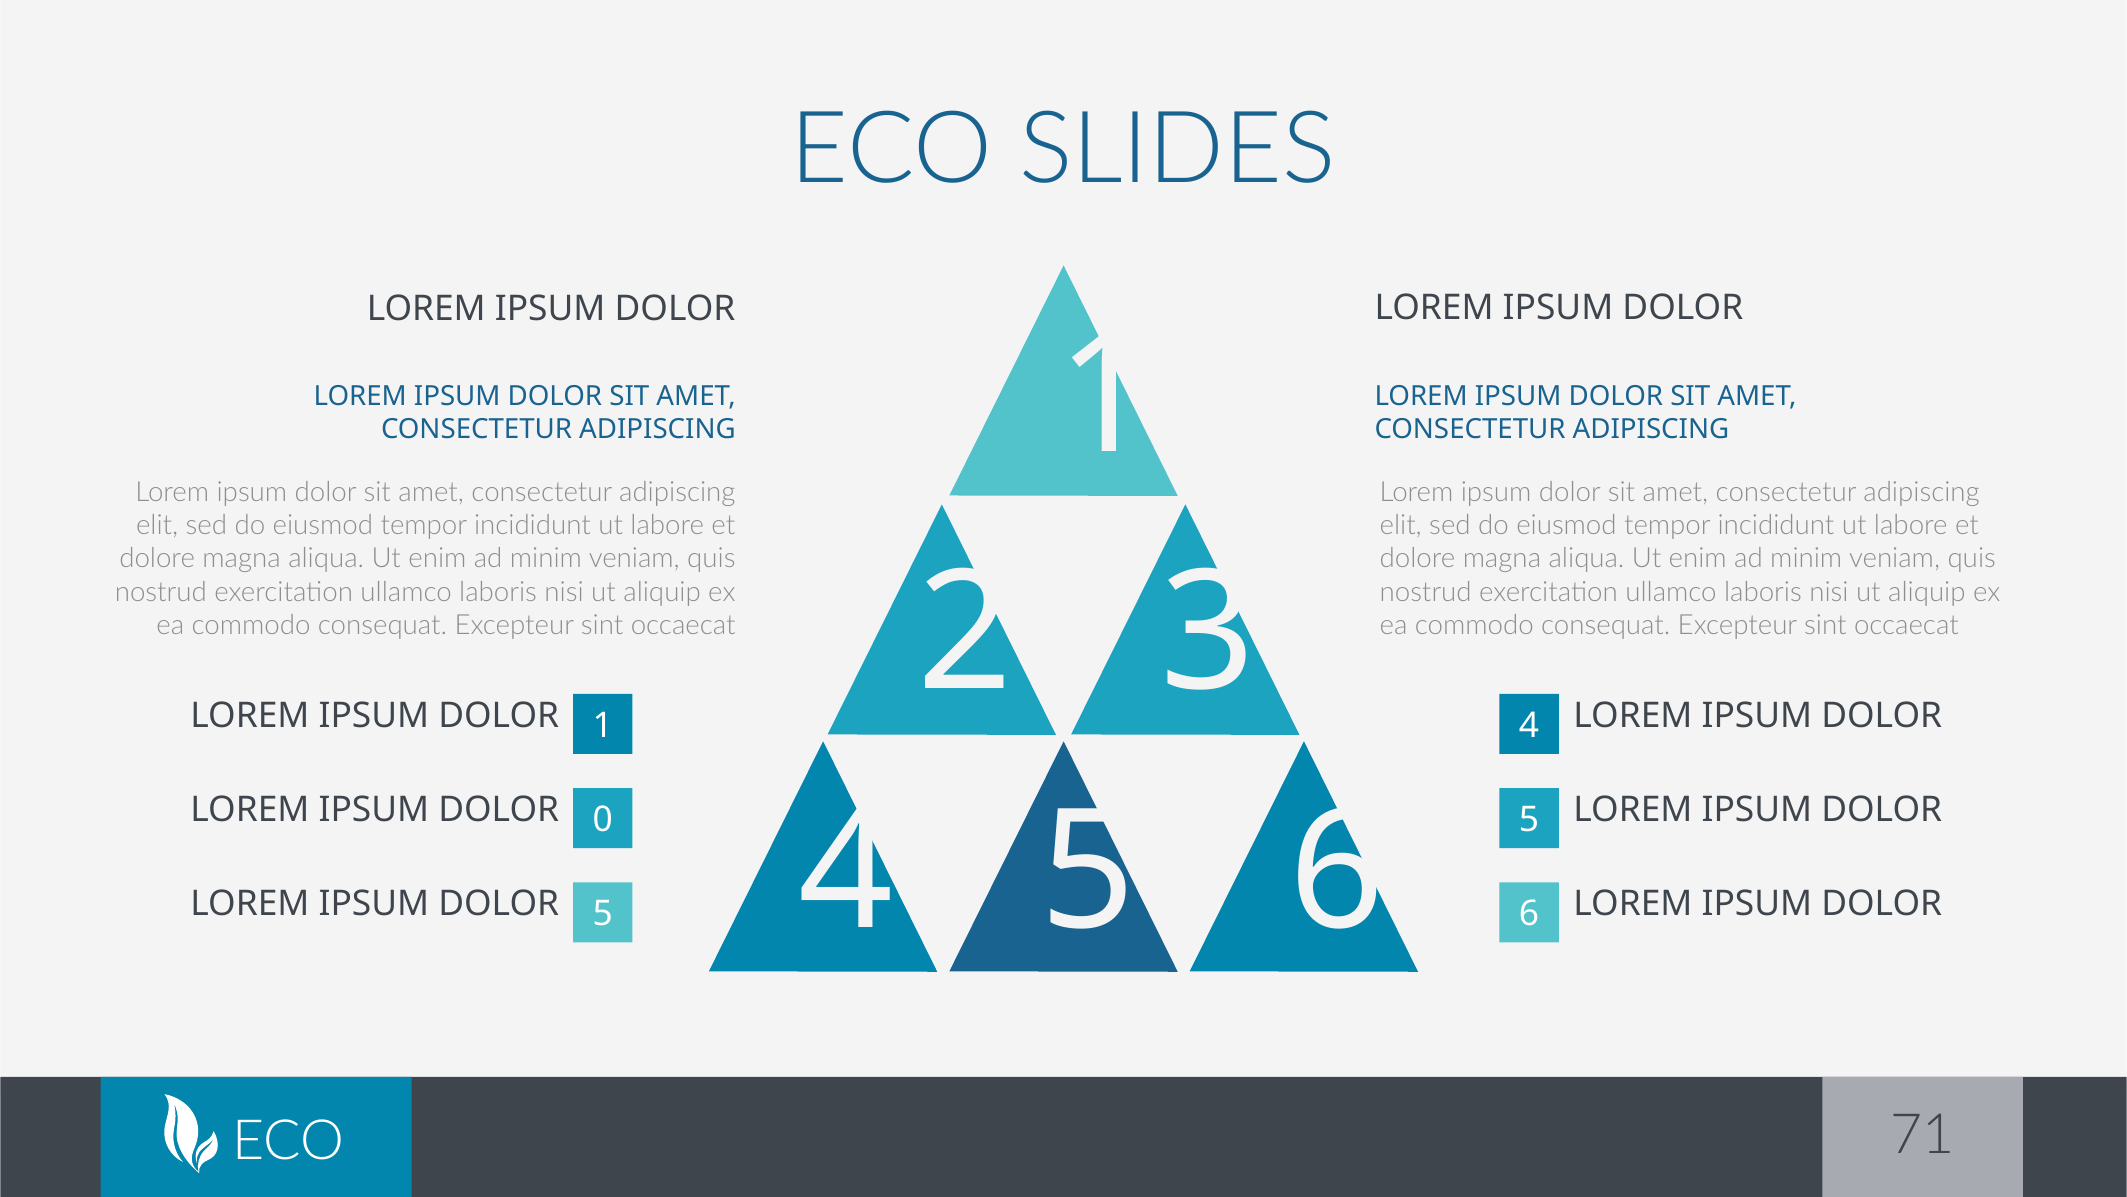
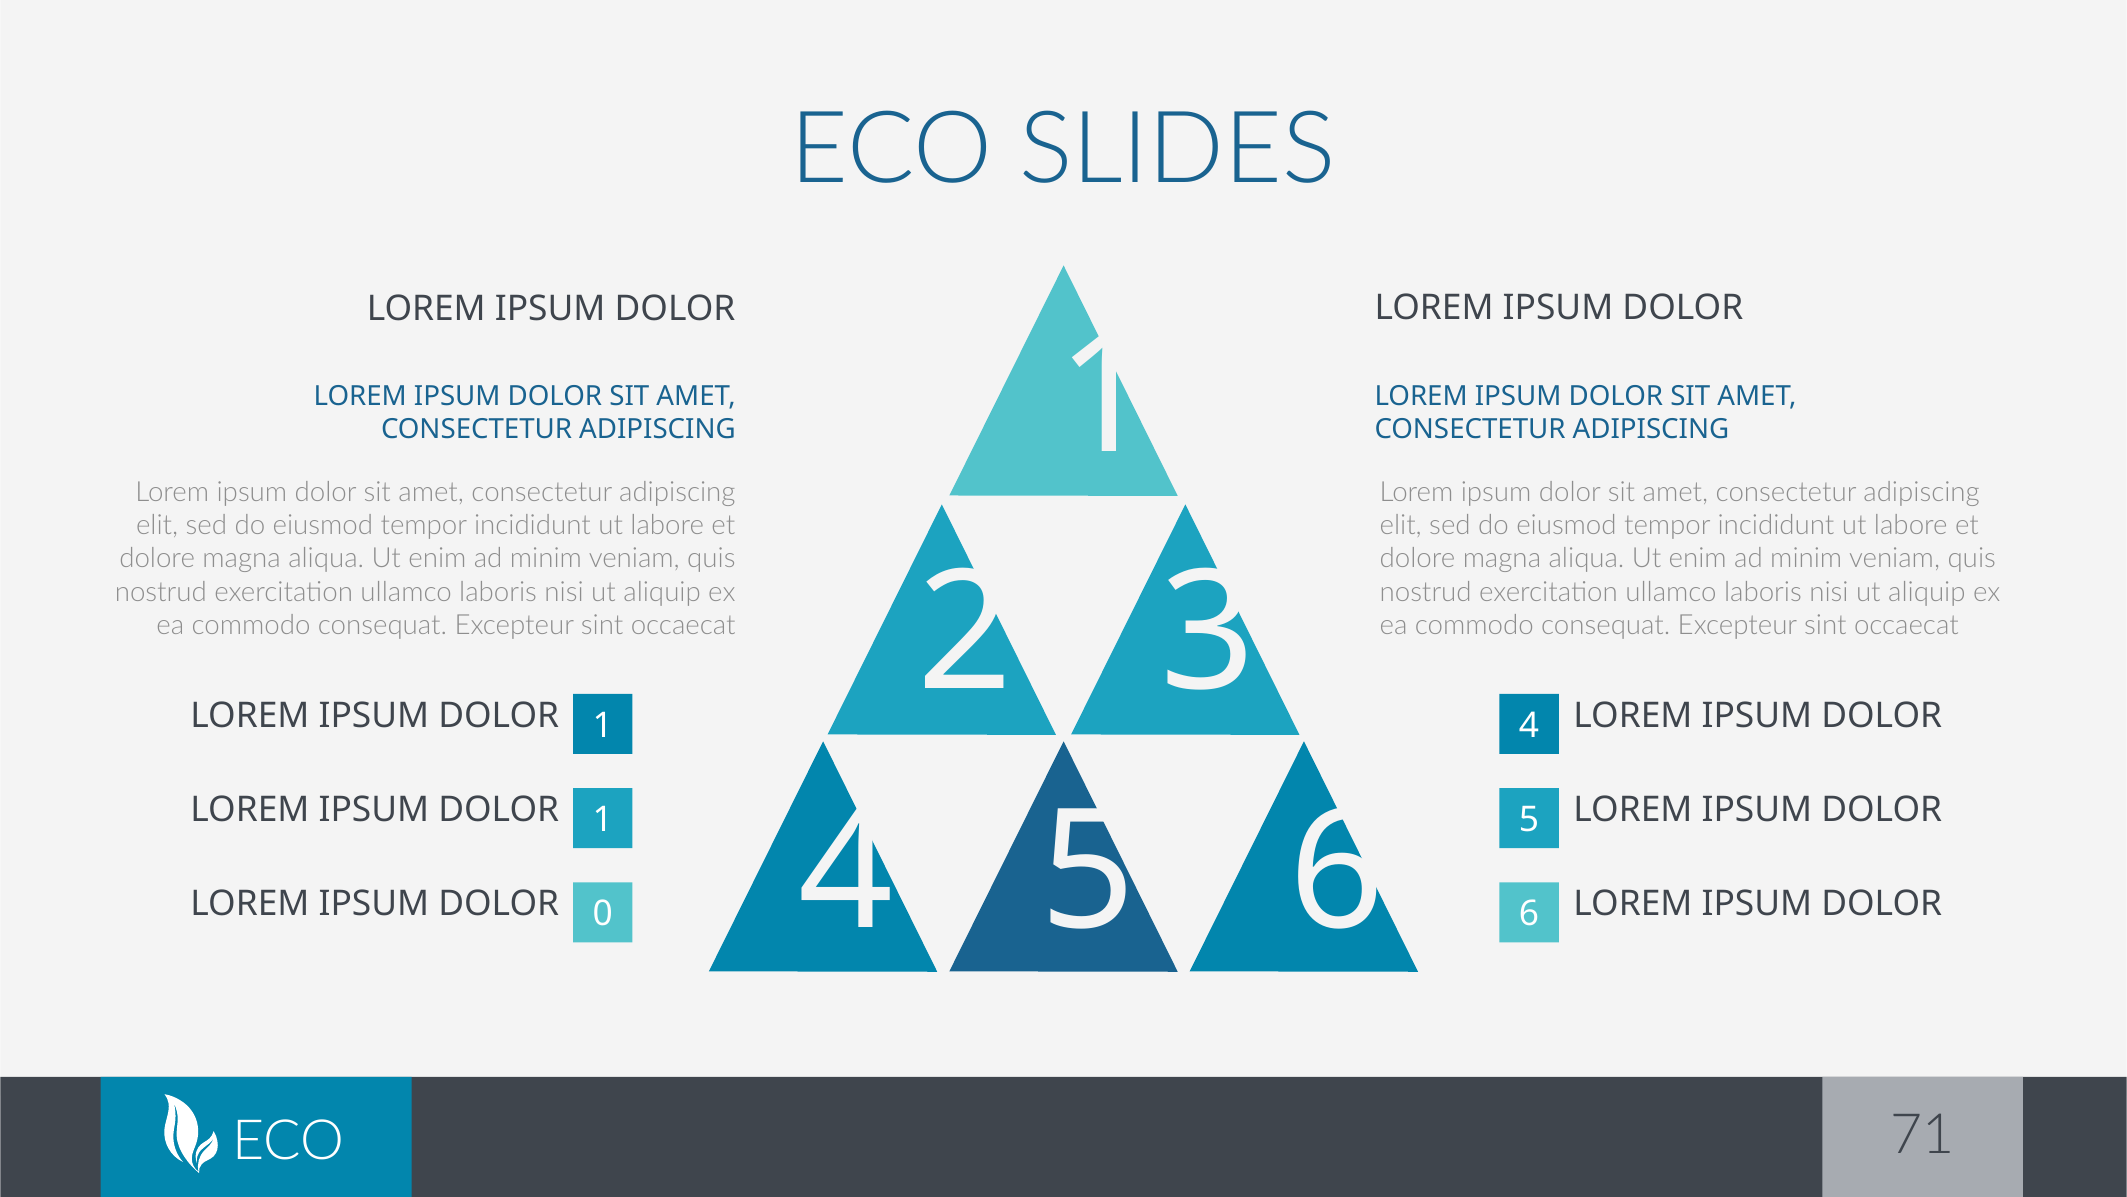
0 at (603, 819): 0 -> 1
5 at (603, 914): 5 -> 0
